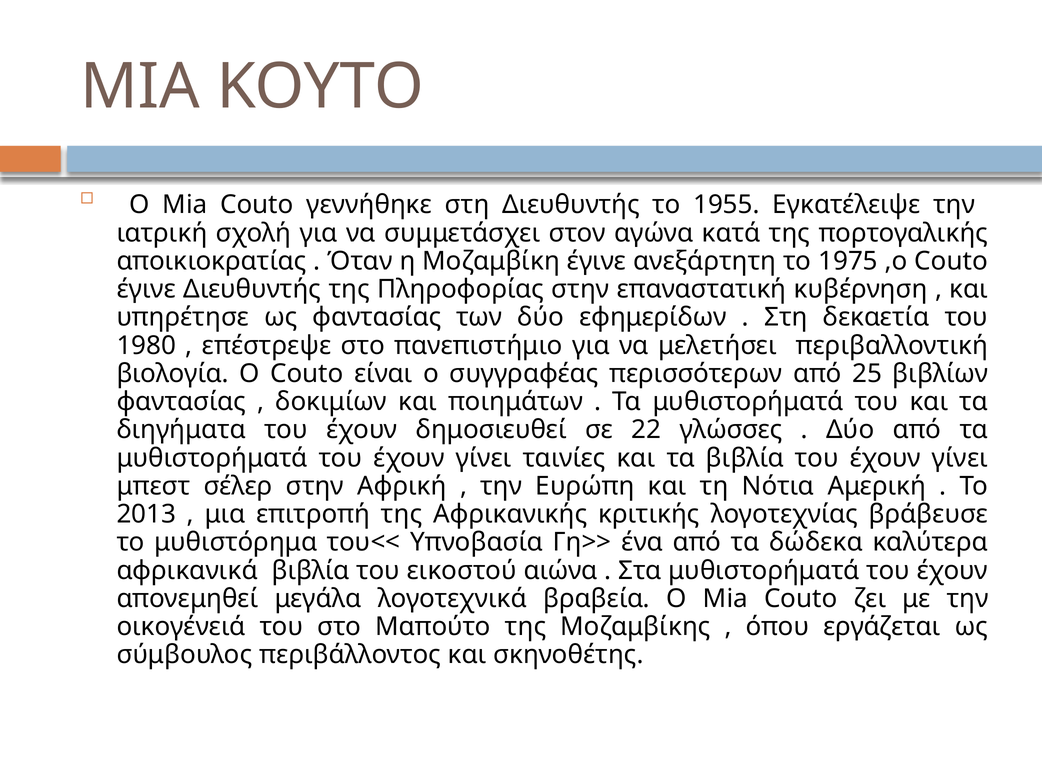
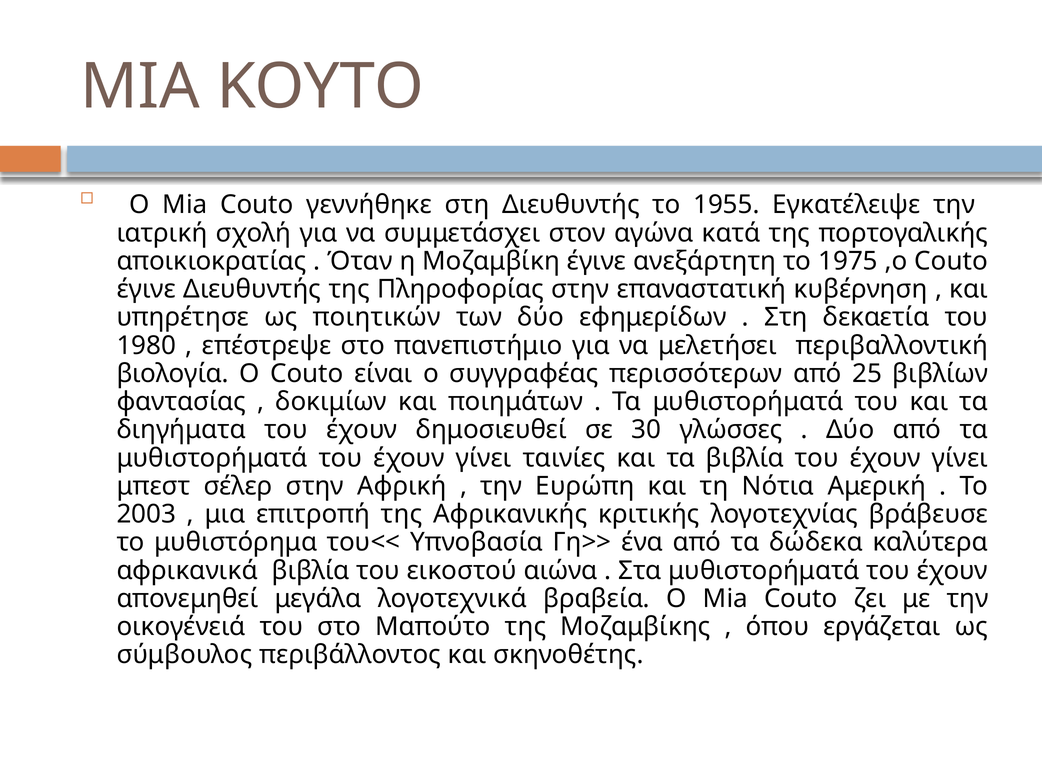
ως φαντασίας: φαντασίας -> ποιητικών
22: 22 -> 30
2013: 2013 -> 2003
